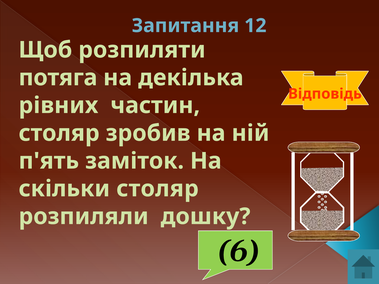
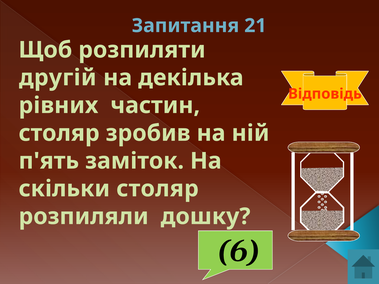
12: 12 -> 21
потяга: потяга -> другій
